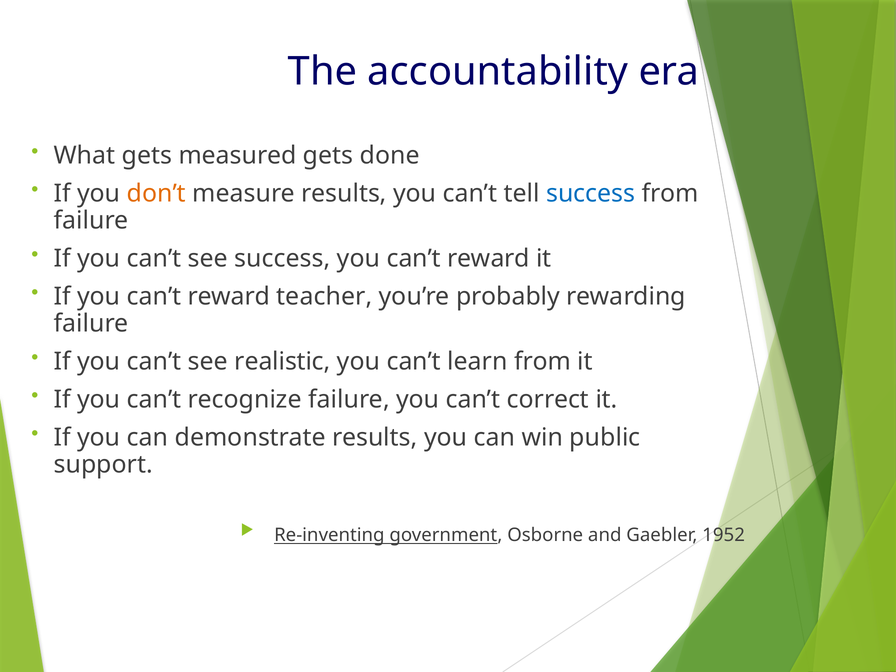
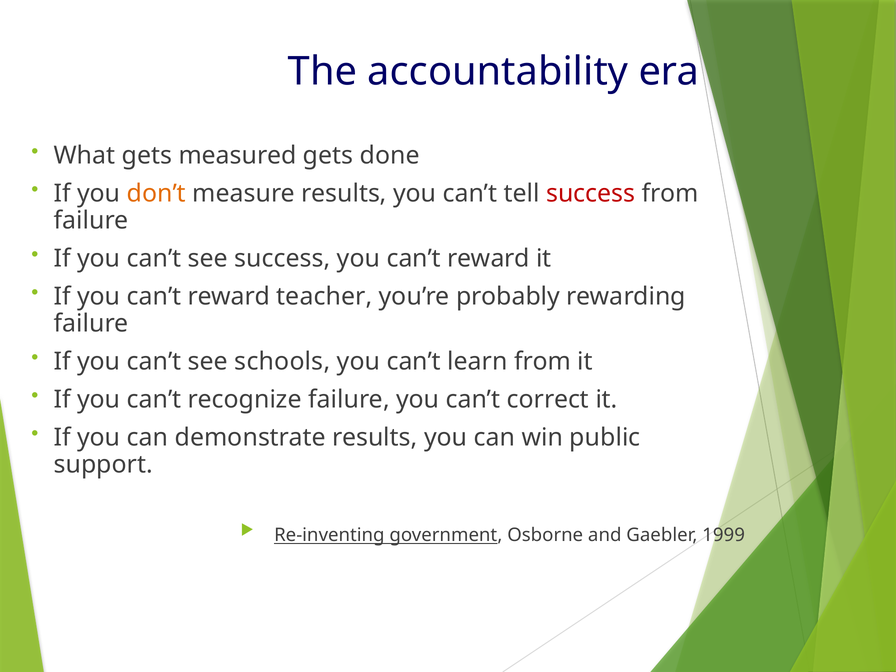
success at (591, 194) colour: blue -> red
realistic: realistic -> schools
1952: 1952 -> 1999
